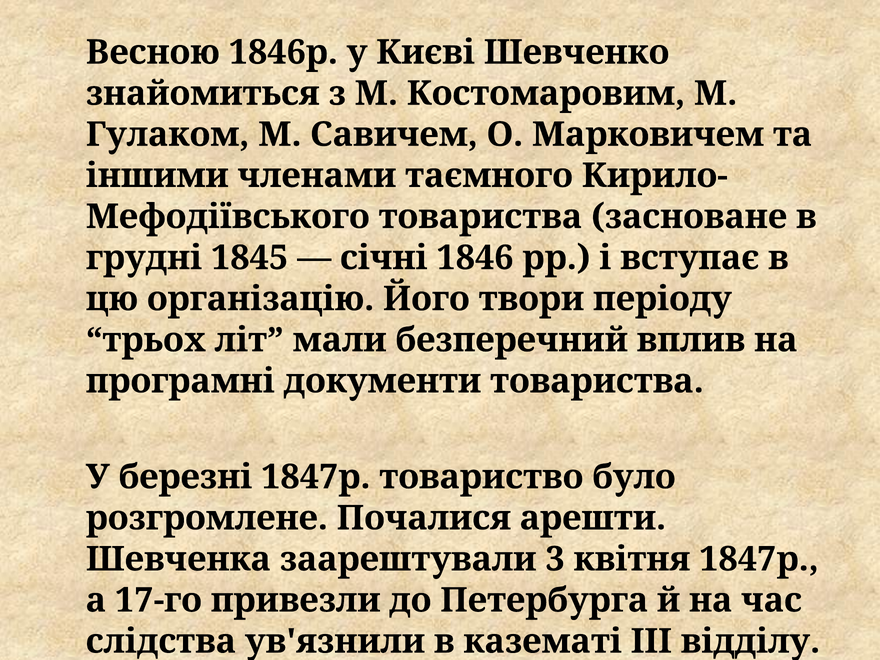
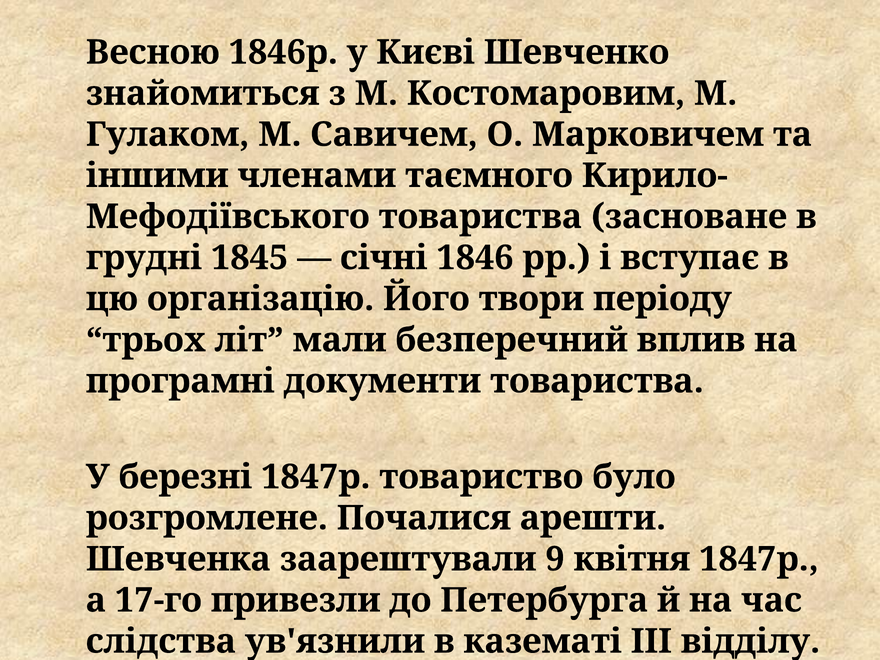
3: 3 -> 9
